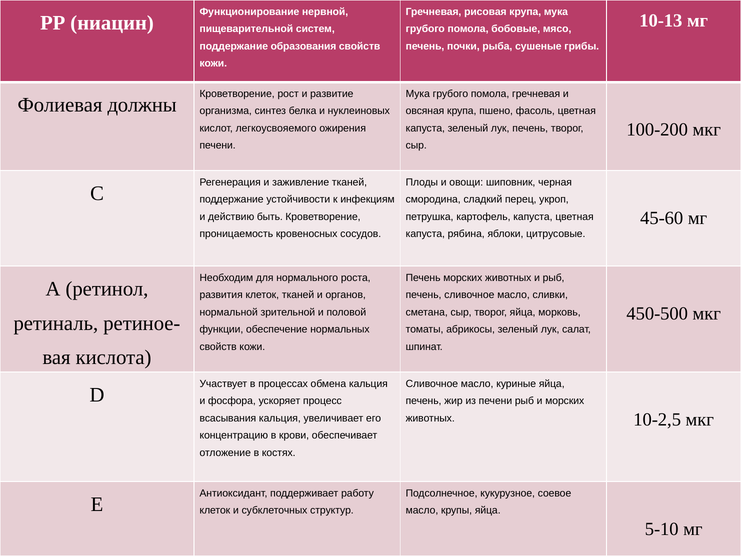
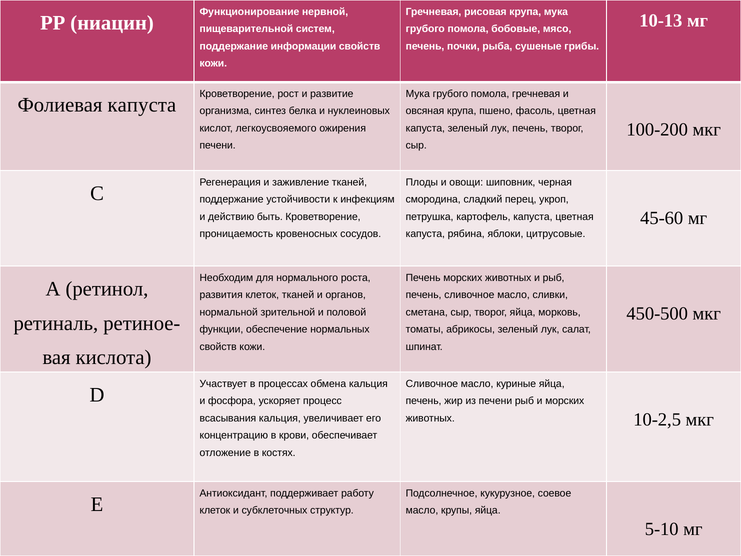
образования: образования -> информации
Фолиевая должны: должны -> капуста
